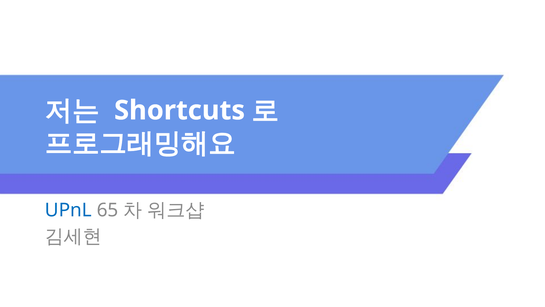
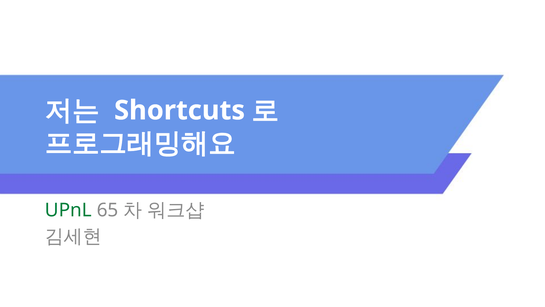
UPnL colour: blue -> green
